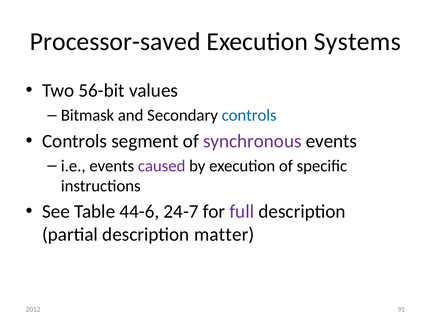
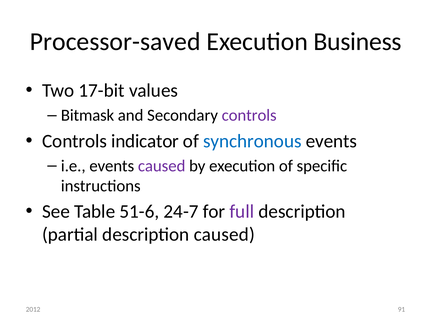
Systems: Systems -> Business
56-bit: 56-bit -> 17-bit
controls at (249, 115) colour: blue -> purple
segment: segment -> indicator
synchronous colour: purple -> blue
44-6: 44-6 -> 51-6
description matter: matter -> caused
